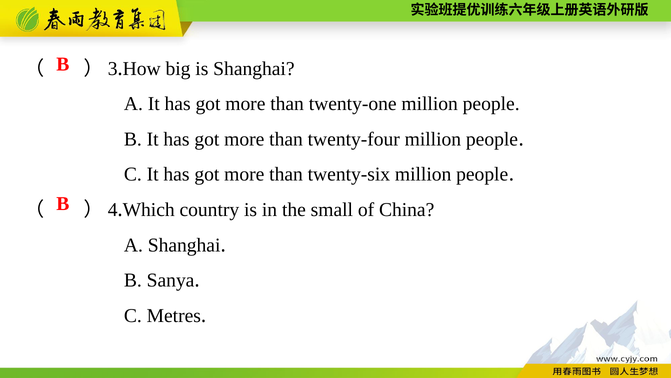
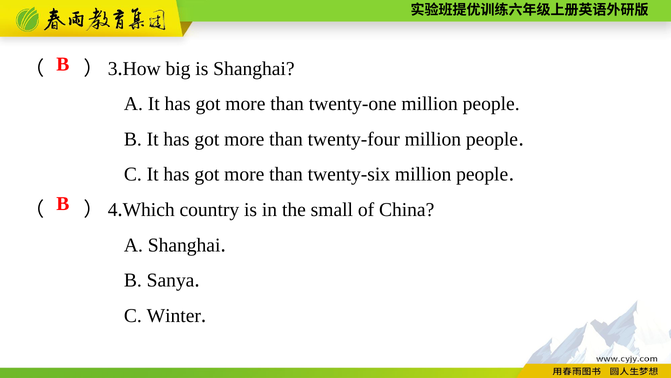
Metres: Metres -> Winter
